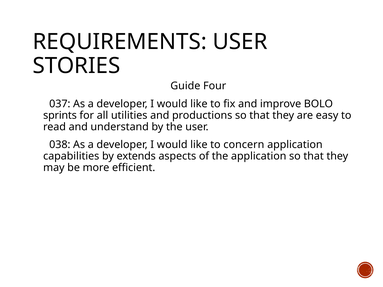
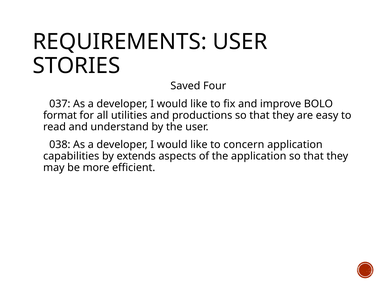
Guide: Guide -> Saved
sprints: sprints -> format
